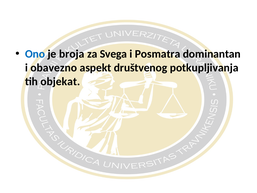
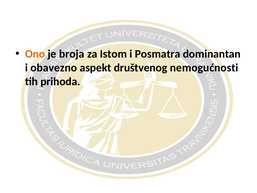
Ono colour: blue -> orange
Svega: Svega -> Istom
potkupljivanja: potkupljivanja -> nemogućnosti
objekat: objekat -> prihoda
